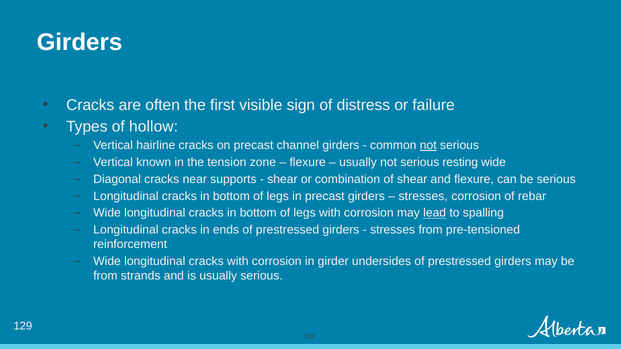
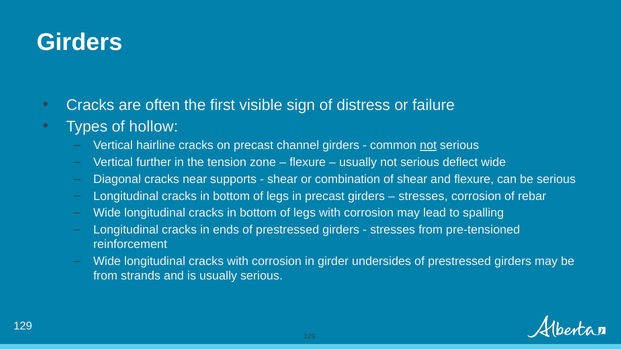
known: known -> further
resting: resting -> deflect
lead underline: present -> none
